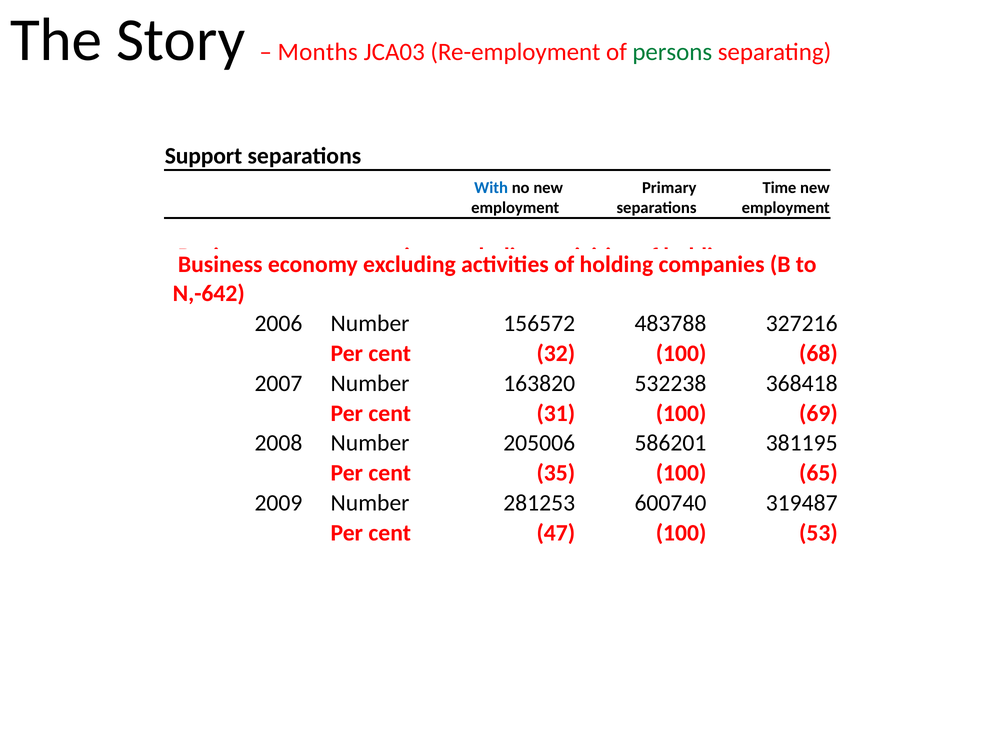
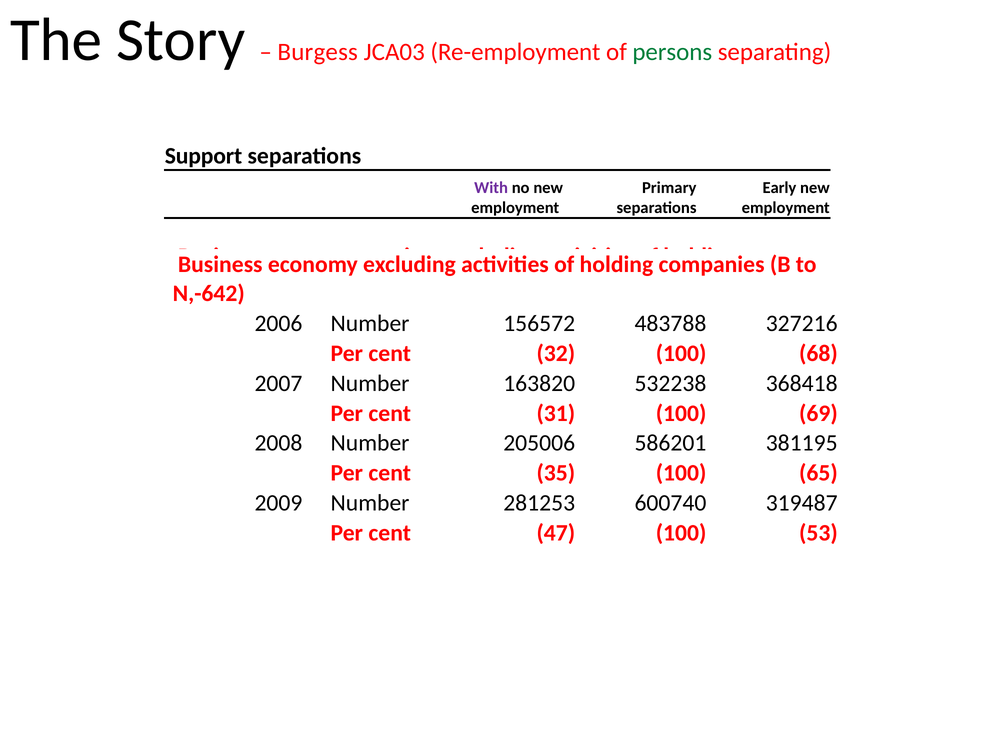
Months: Months -> Burgess
With colour: blue -> purple
Time: Time -> Early
